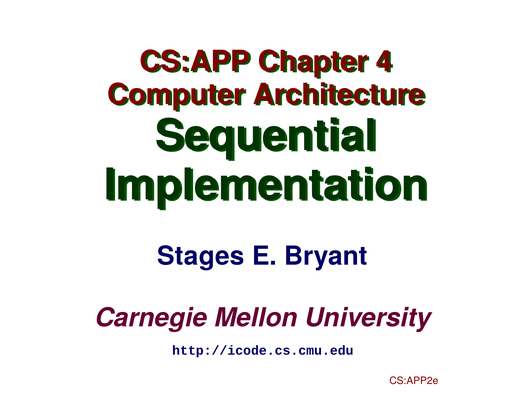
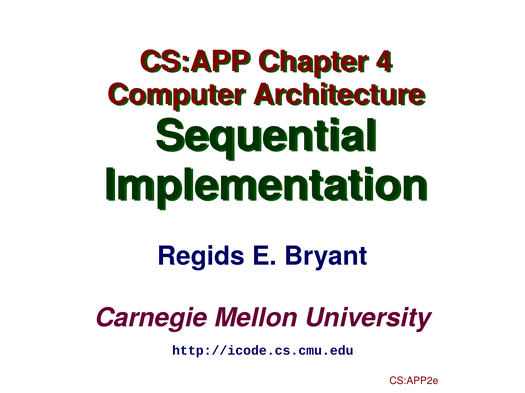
Stages: Stages -> Regids
